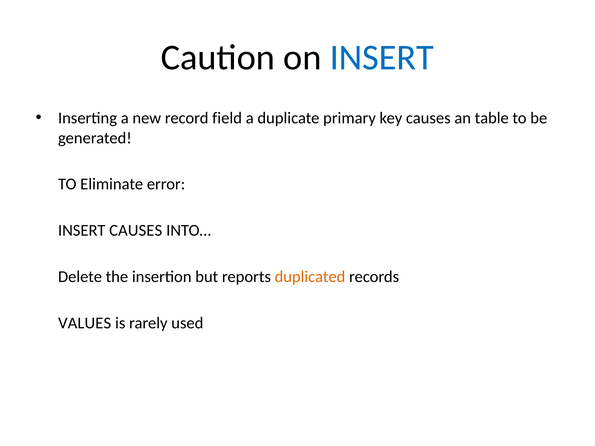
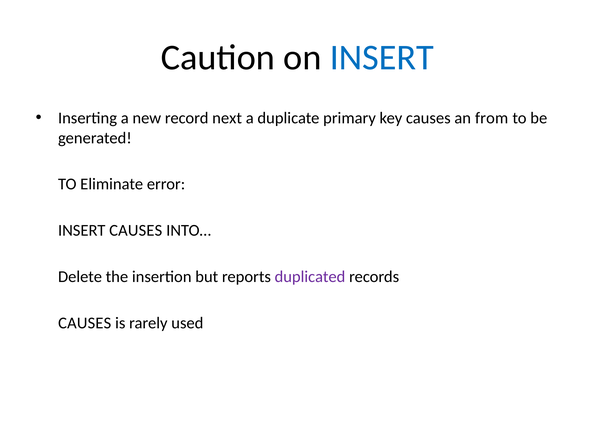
field: field -> next
table: table -> from
duplicated colour: orange -> purple
VALUES at (85, 323): VALUES -> CAUSES
